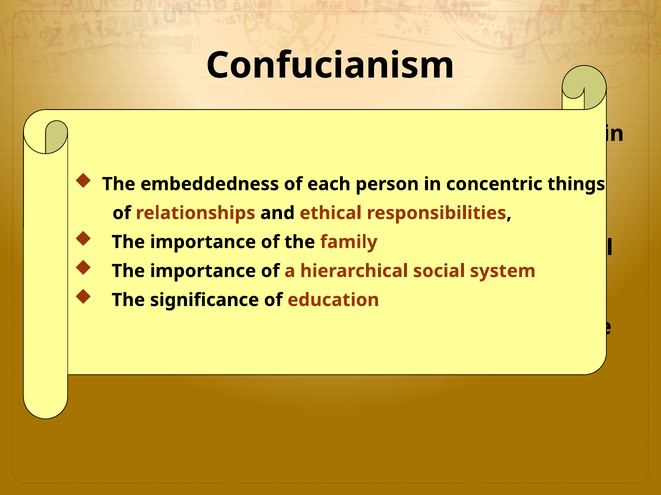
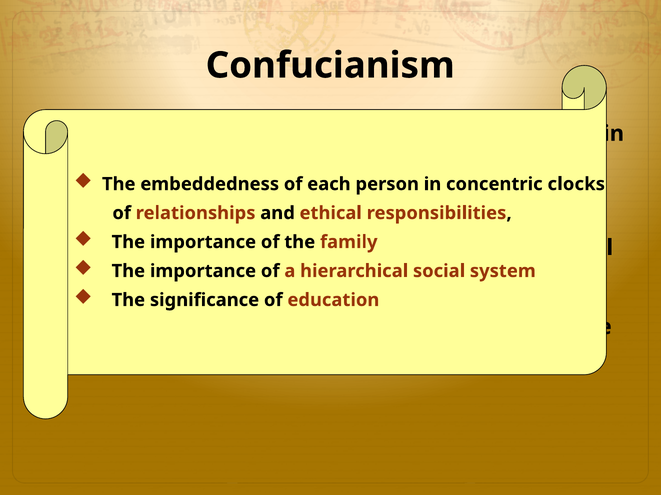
things: things -> clocks
